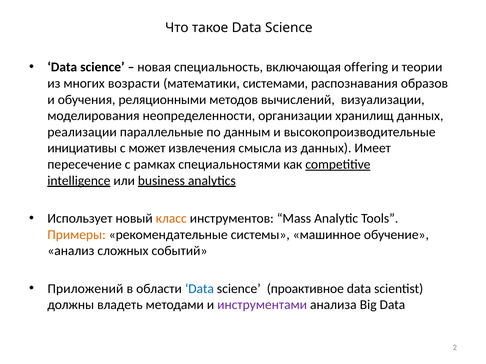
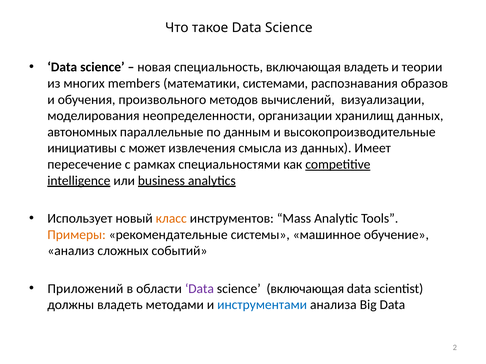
включающая offering: offering -> владеть
возрасти: возрасти -> members
реляционными: реляционными -> произвольного
реализации: реализации -> автономных
Data at (199, 289) colour: blue -> purple
science проактивное: проактивное -> включающая
инструментами colour: purple -> blue
